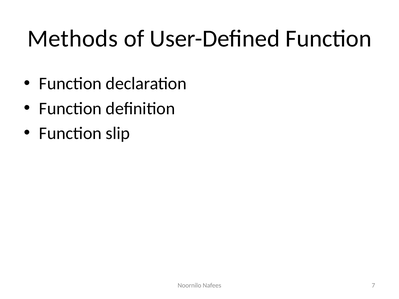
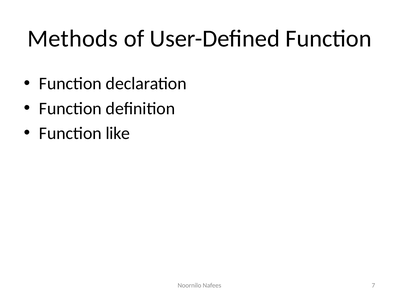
slip: slip -> like
